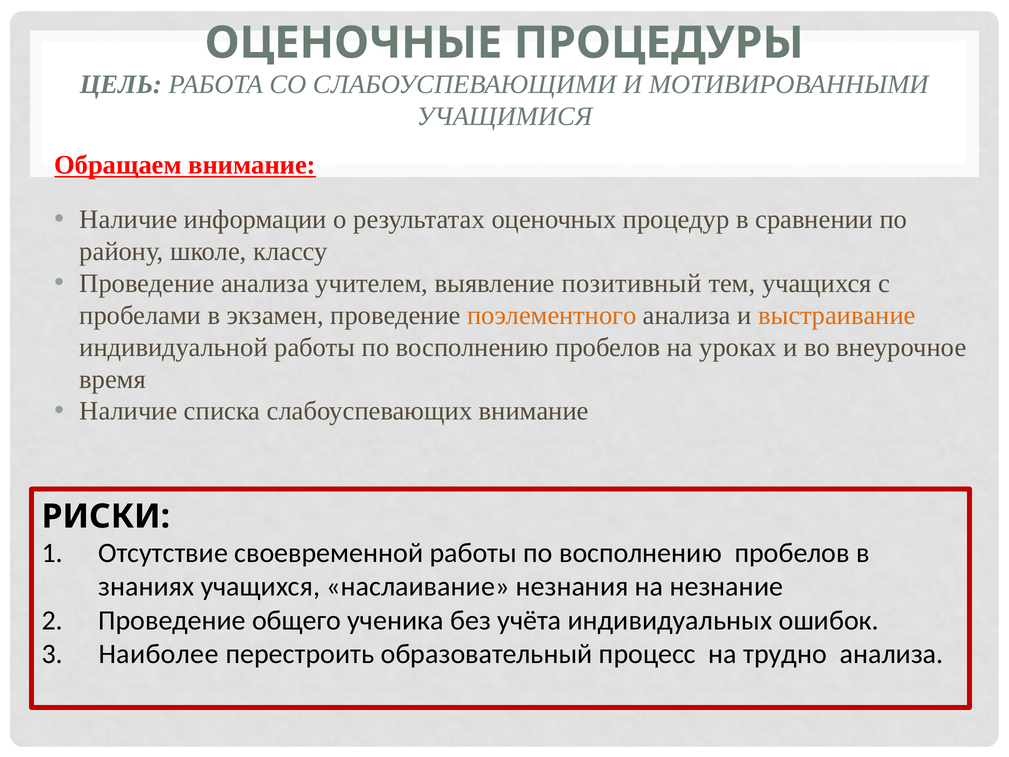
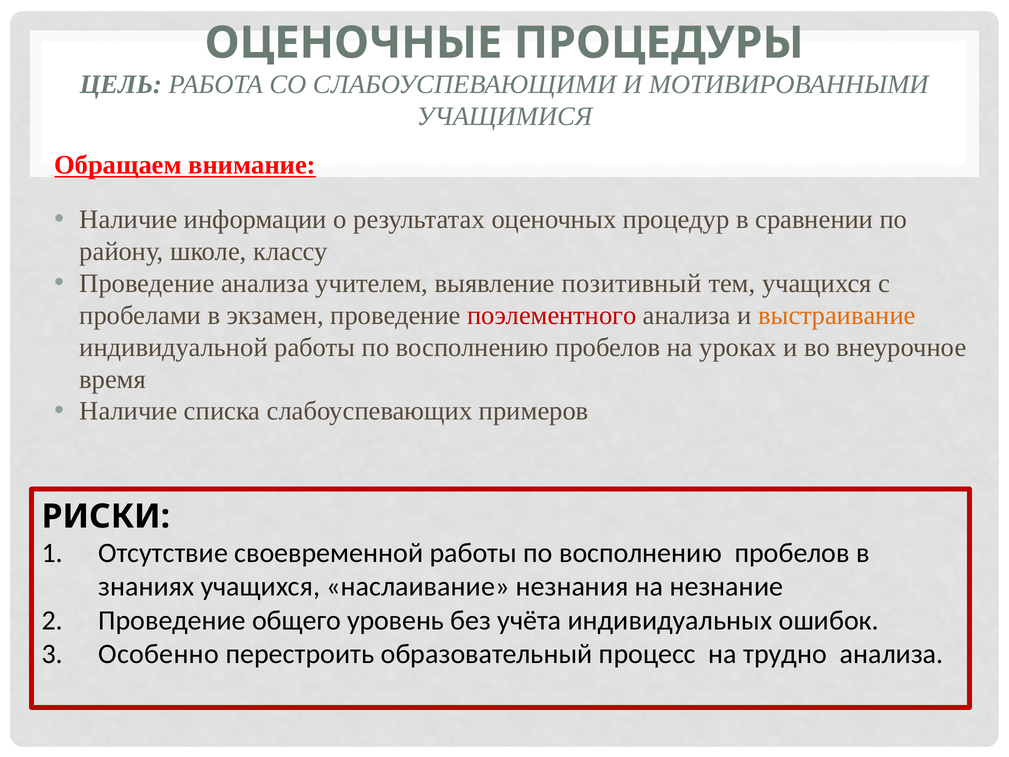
поэлементного colour: orange -> red
слабоуспевающих внимание: внимание -> примеров
ученика: ученика -> уровень
Наиболее: Наиболее -> Особенно
